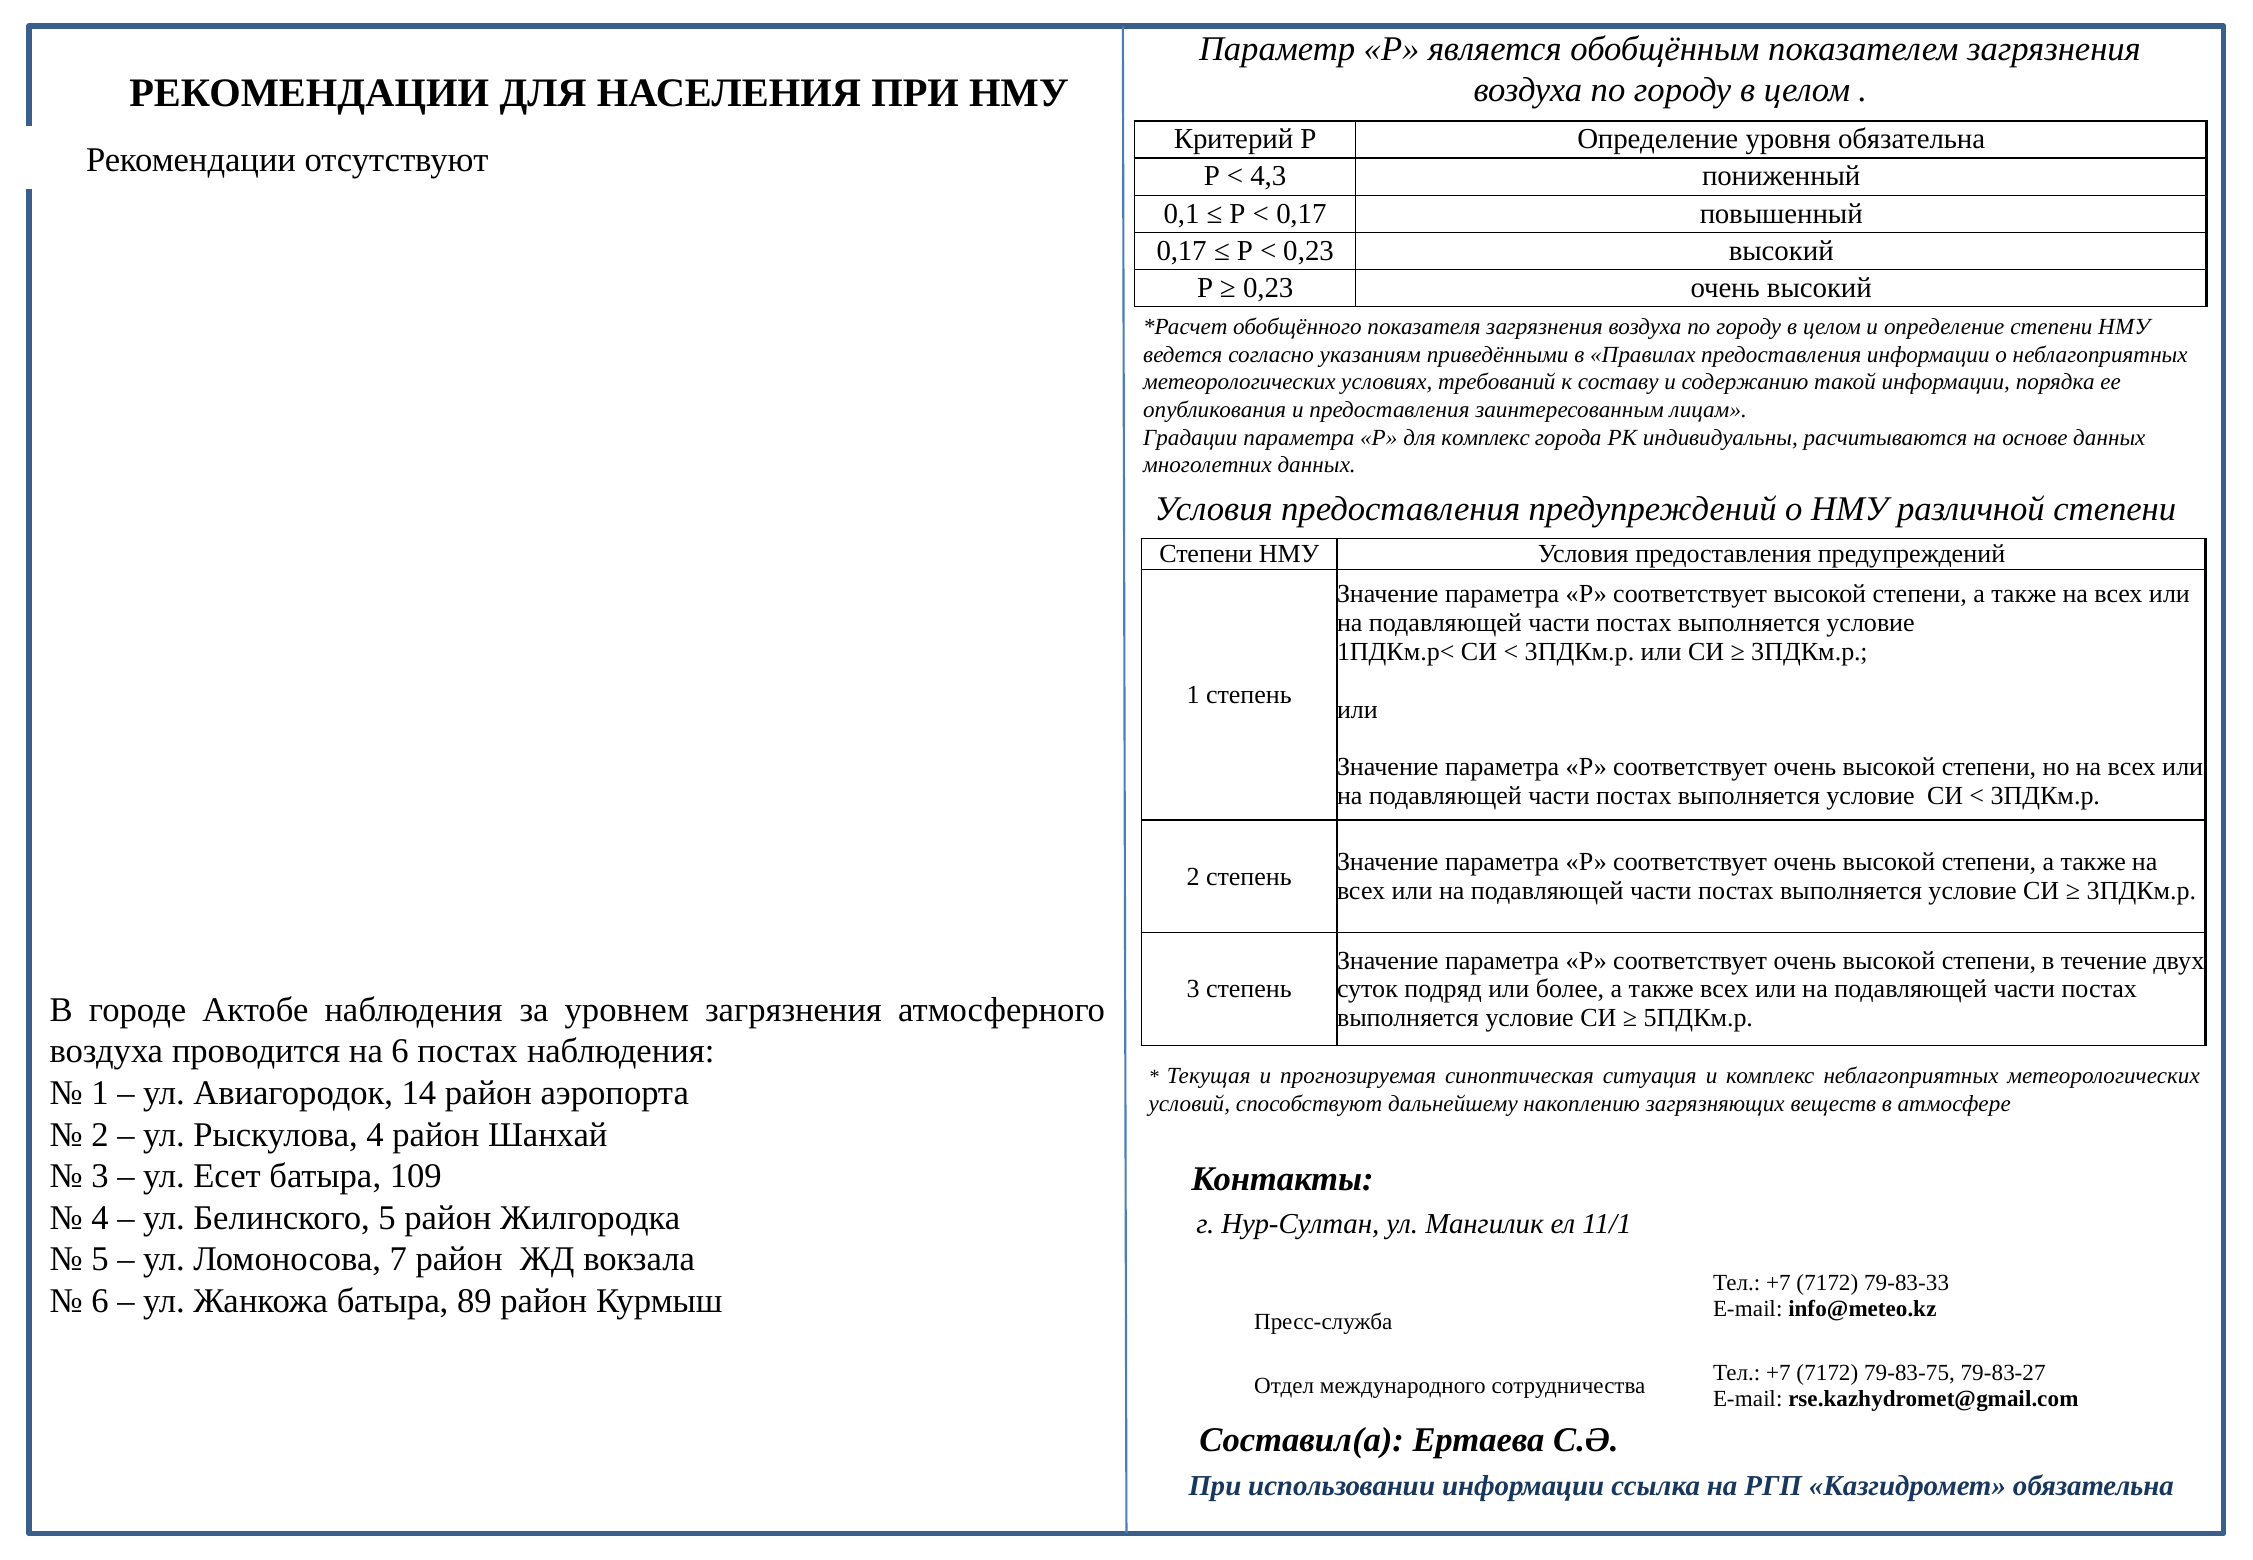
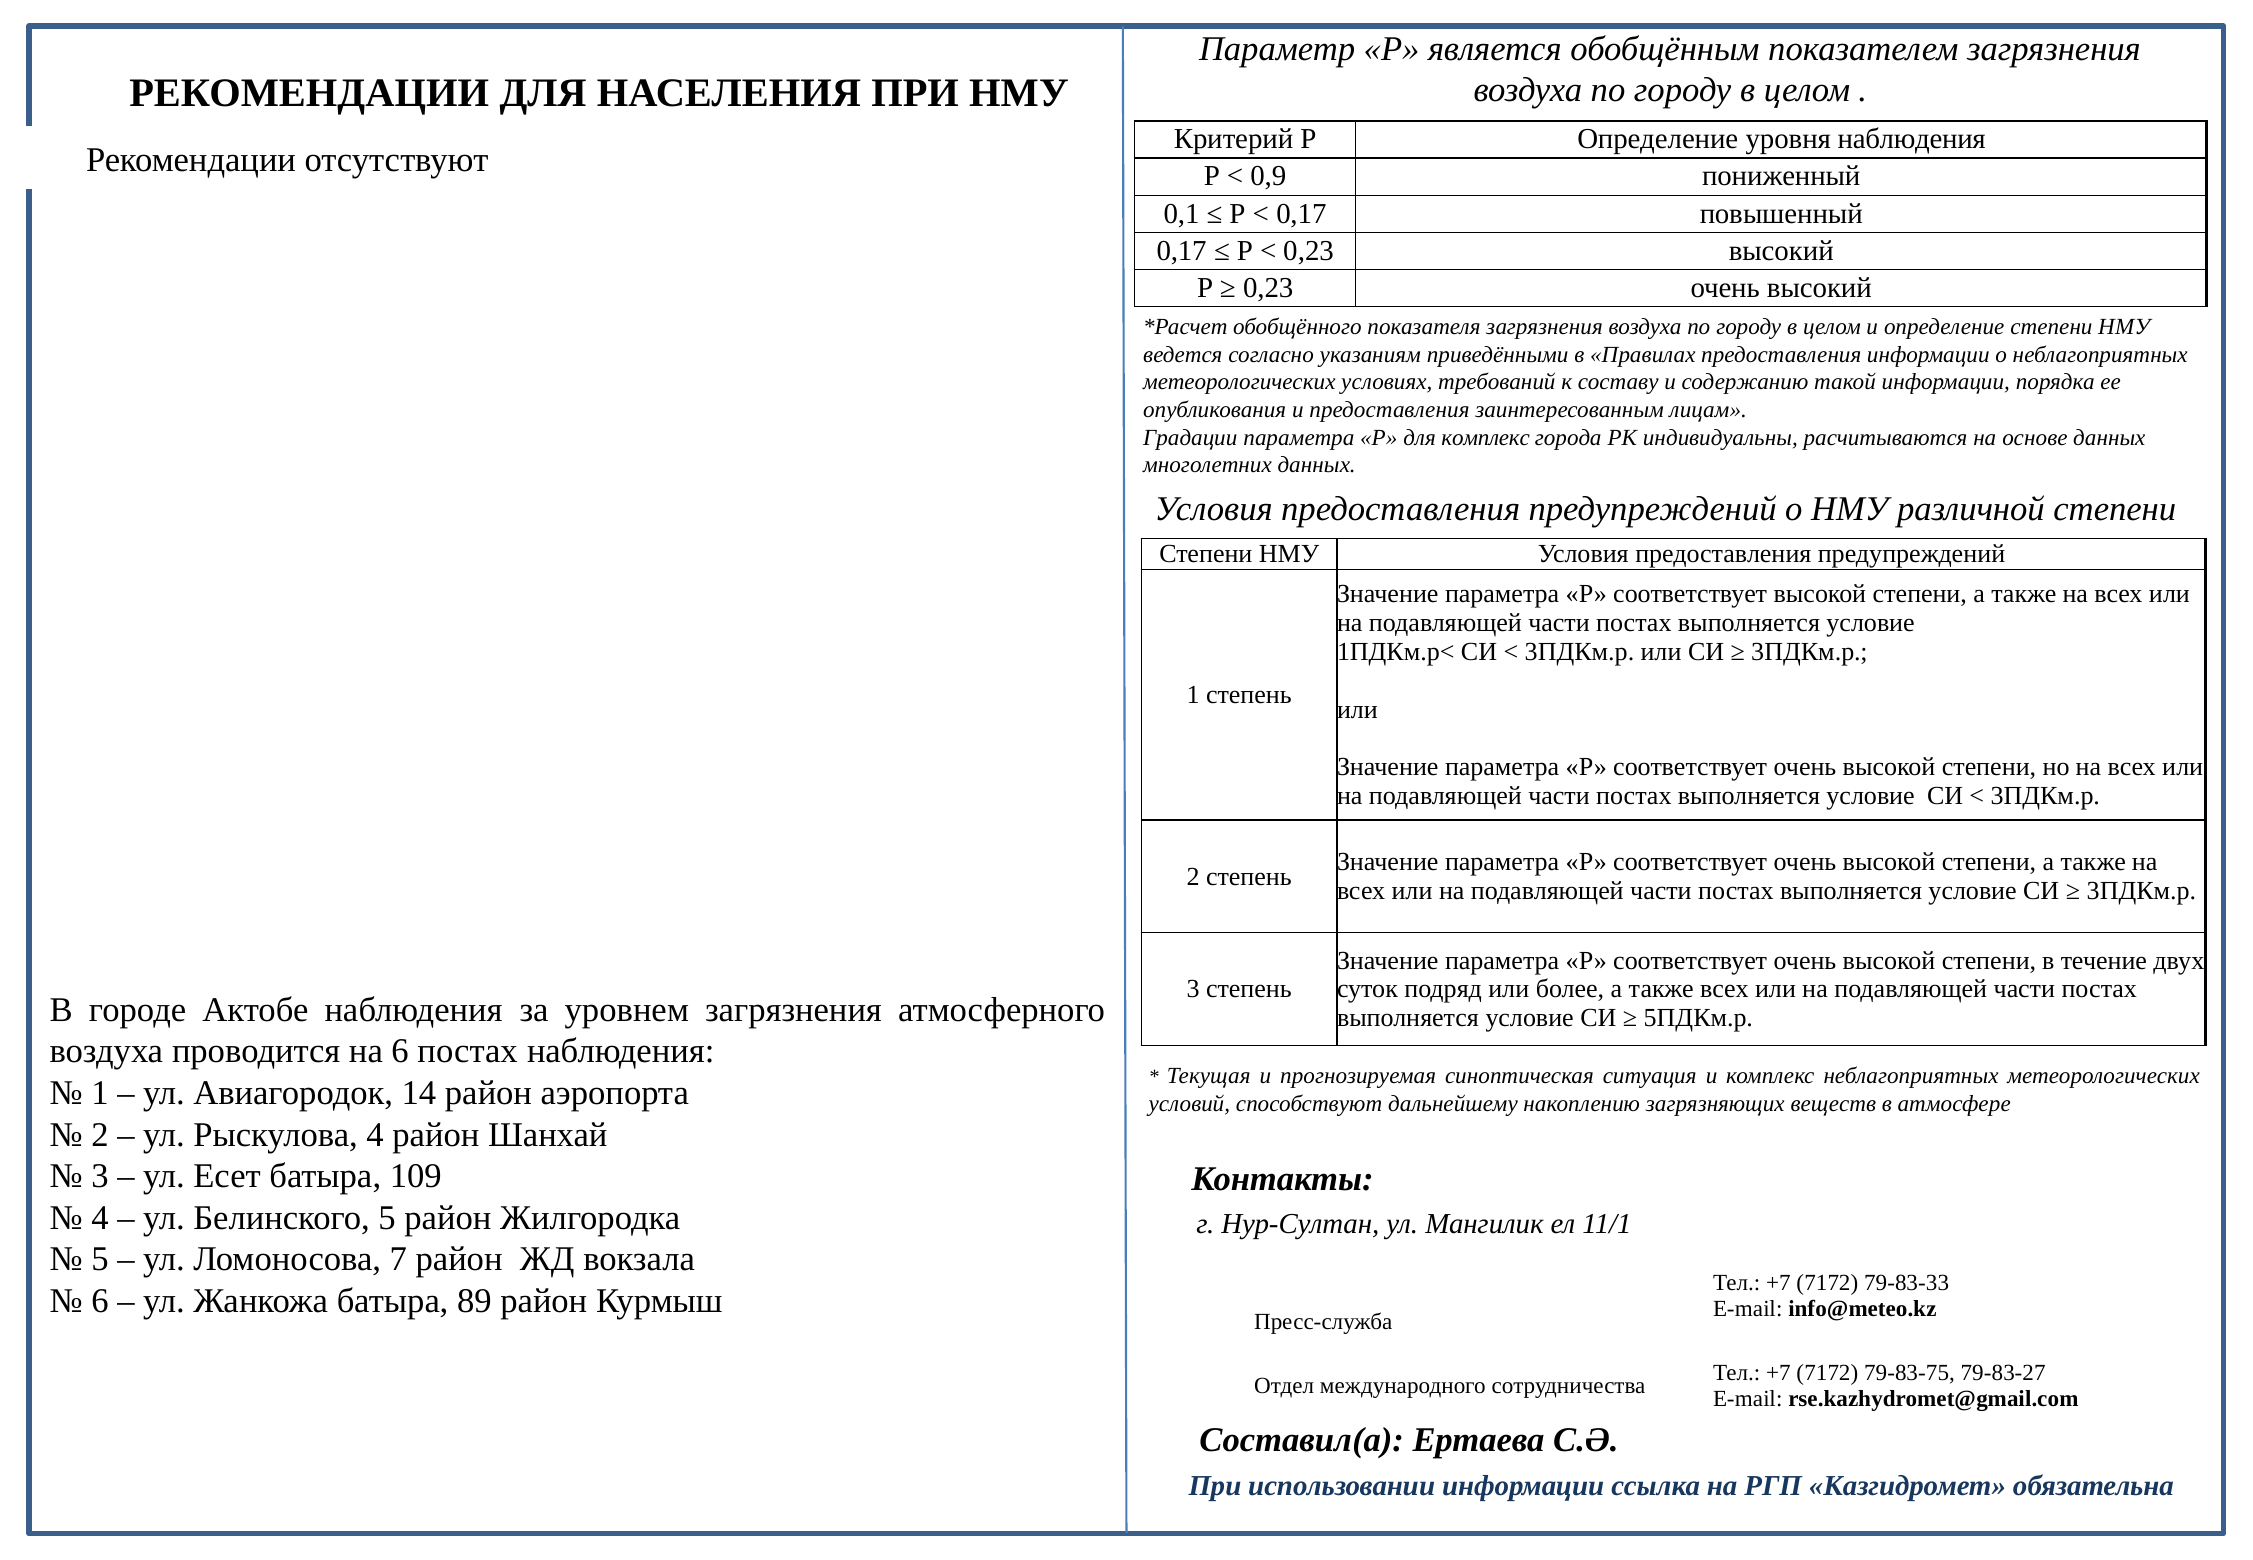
уровня обязательна: обязательна -> наблюдения
4,3: 4,3 -> 0,9
